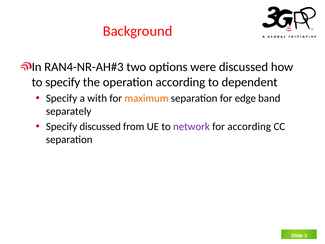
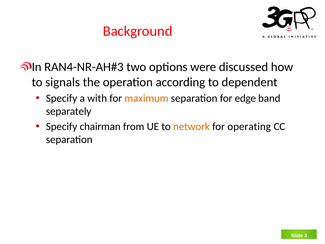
to specify: specify -> signals
Specify discussed: discussed -> chairman
network colour: purple -> orange
for according: according -> operating
